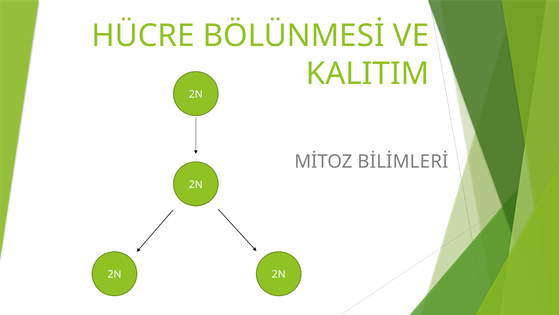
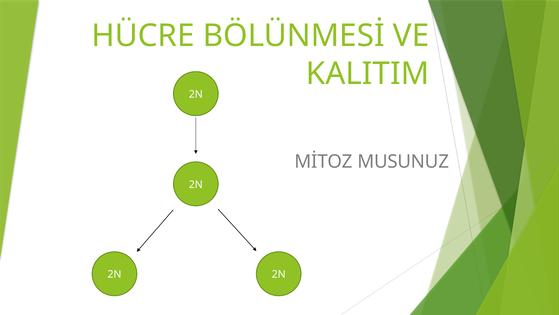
BİLİMLERİ: BİLİMLERİ -> MUSUNUZ
